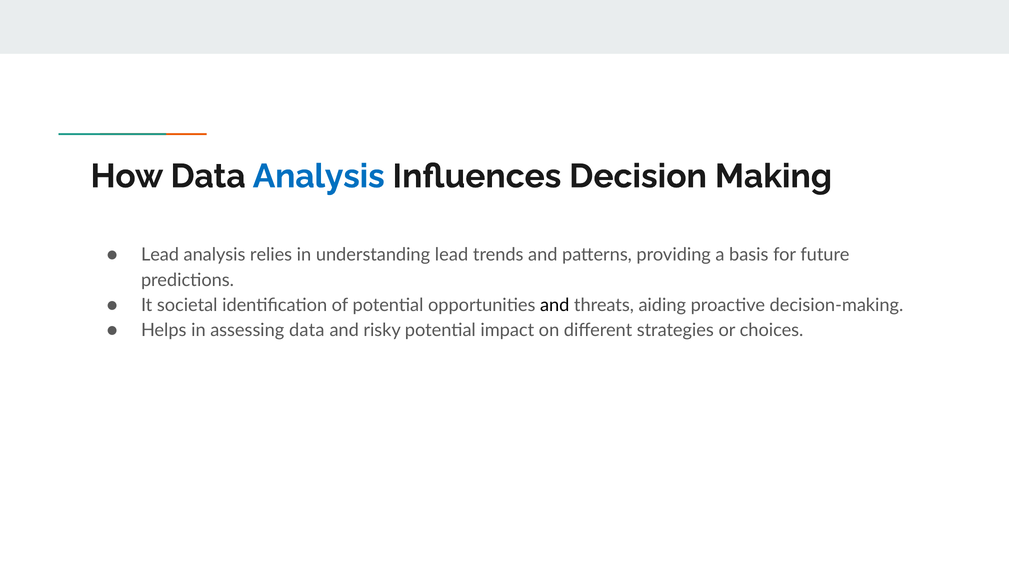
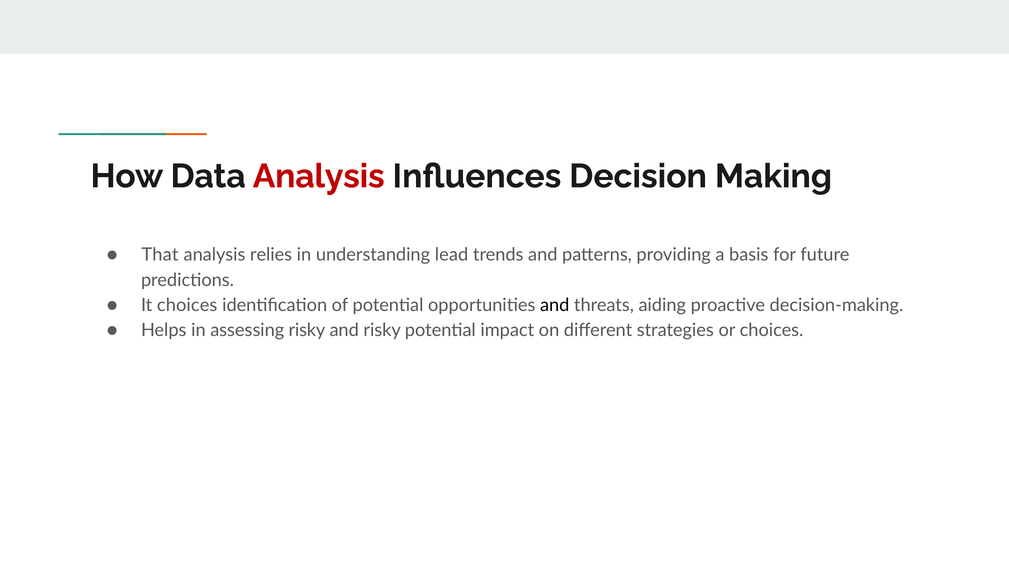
Analysis at (319, 176) colour: blue -> red
Lead at (160, 255): Lead -> That
It societal: societal -> choices
assessing data: data -> risky
